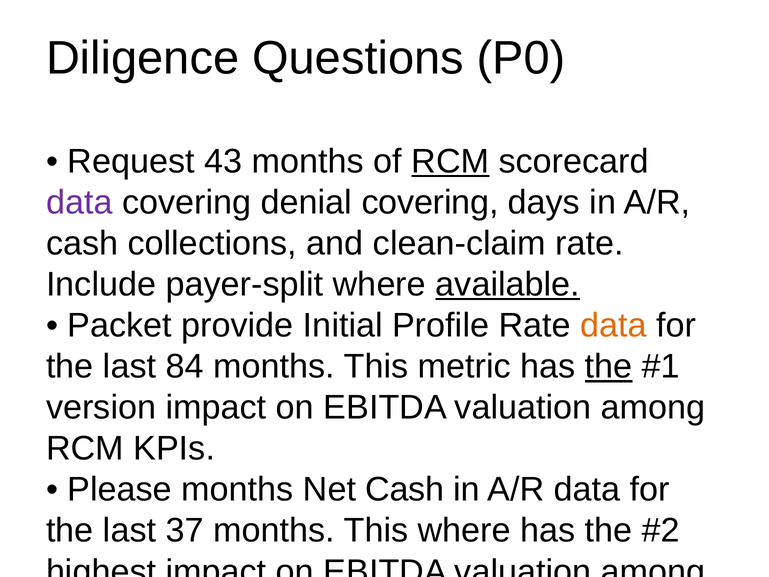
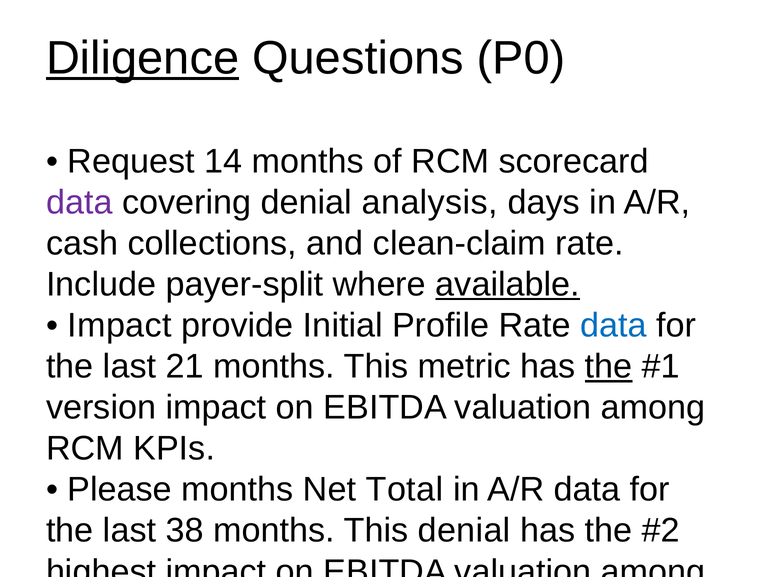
Diligence underline: none -> present
43: 43 -> 14
RCM at (450, 161) underline: present -> none
denial covering: covering -> analysis
Packet at (120, 325): Packet -> Impact
data at (614, 325) colour: orange -> blue
84: 84 -> 21
Net Cash: Cash -> Total
37: 37 -> 38
This where: where -> denial
